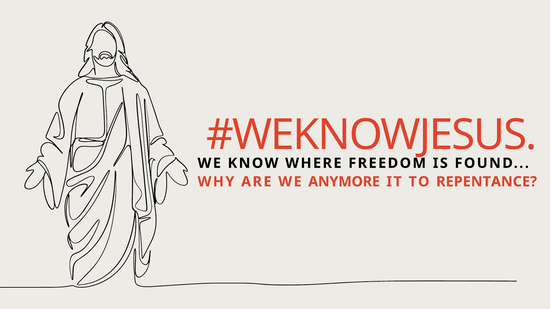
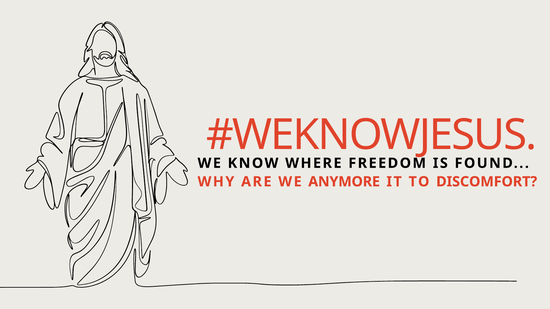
REPENTANCE: REPENTANCE -> DISCOMFORT
